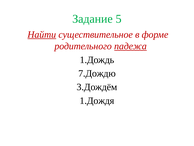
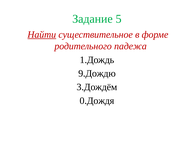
падежа underline: present -> none
7.Дождю: 7.Дождю -> 9.Дождю
1.Дождя: 1.Дождя -> 0.Дождя
